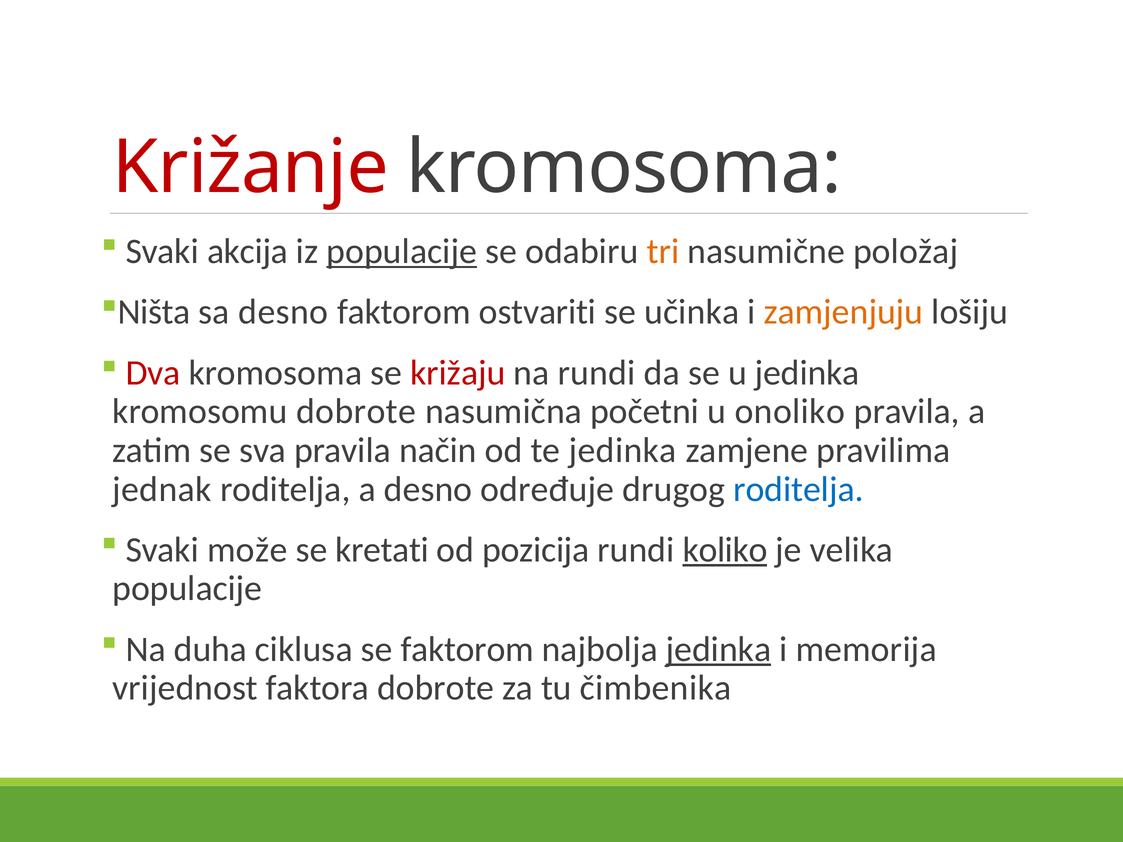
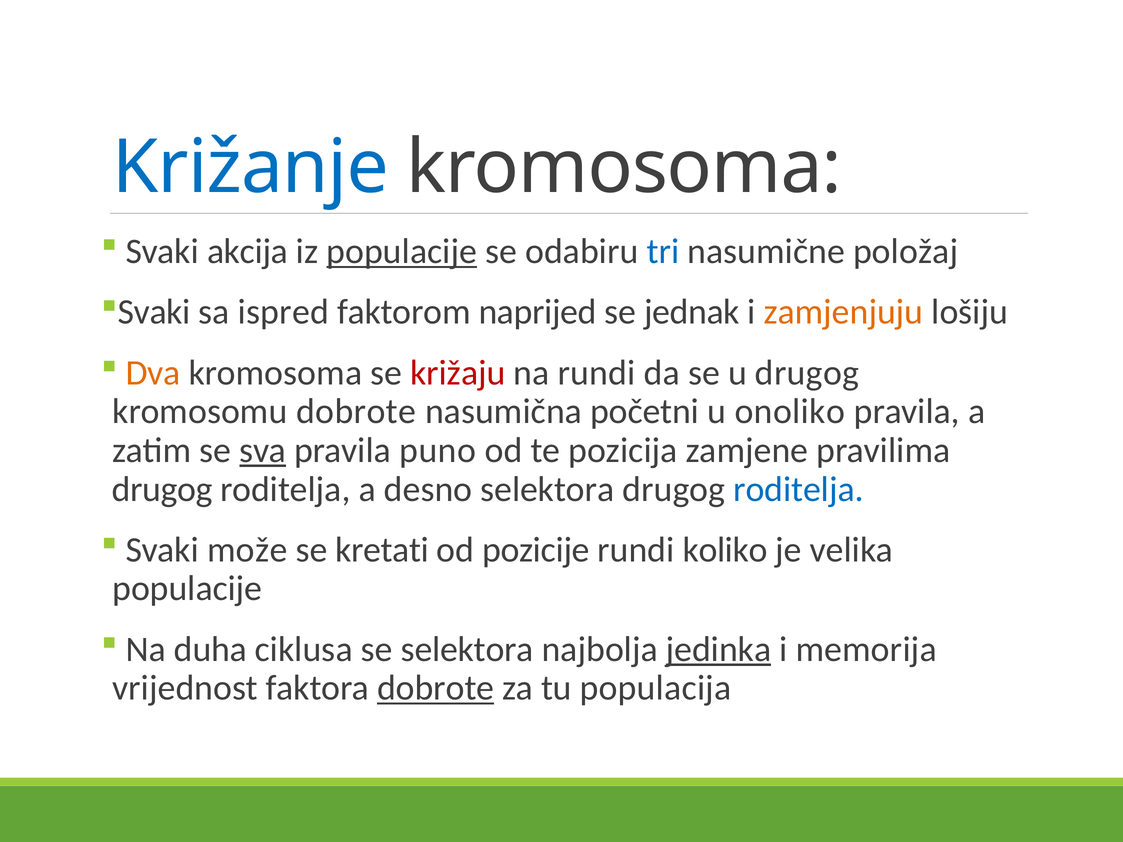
Križanje colour: red -> blue
tri colour: orange -> blue
Ništa at (154, 312): Ništa -> Svaki
sa desno: desno -> ispred
ostvariti: ostvariti -> naprijed
učinka: učinka -> jednak
Dva colour: red -> orange
u jedinka: jedinka -> drugog
sva underline: none -> present
način: način -> puno
te jedinka: jedinka -> pozicija
jednak at (162, 489): jednak -> drugog
desno određuje: određuje -> selektora
pozicija: pozicija -> pozicije
koliko underline: present -> none
se faktorom: faktorom -> selektora
dobrote at (436, 688) underline: none -> present
čimbenika: čimbenika -> populacija
